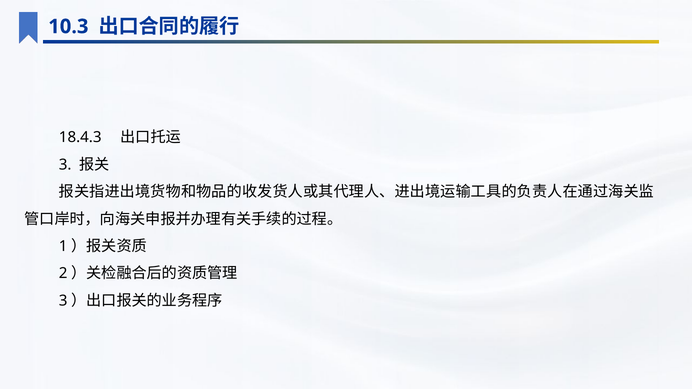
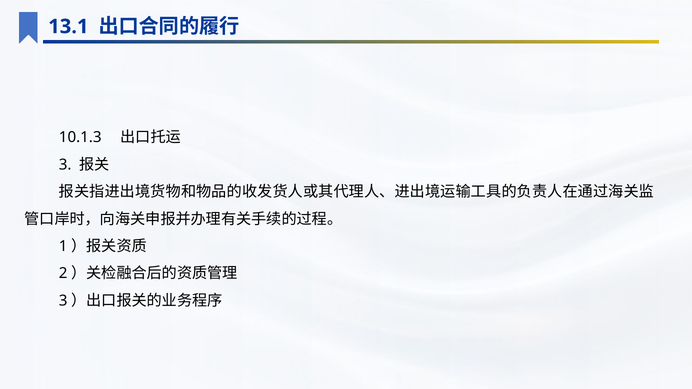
10.3: 10.3 -> 13.1
18.4.3: 18.4.3 -> 10.1.3
